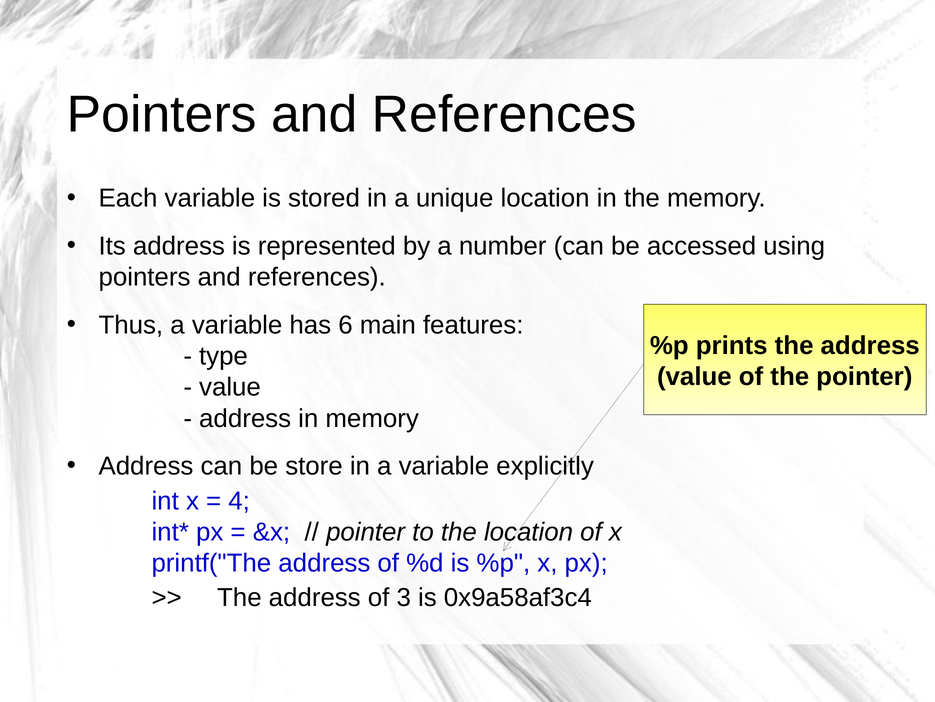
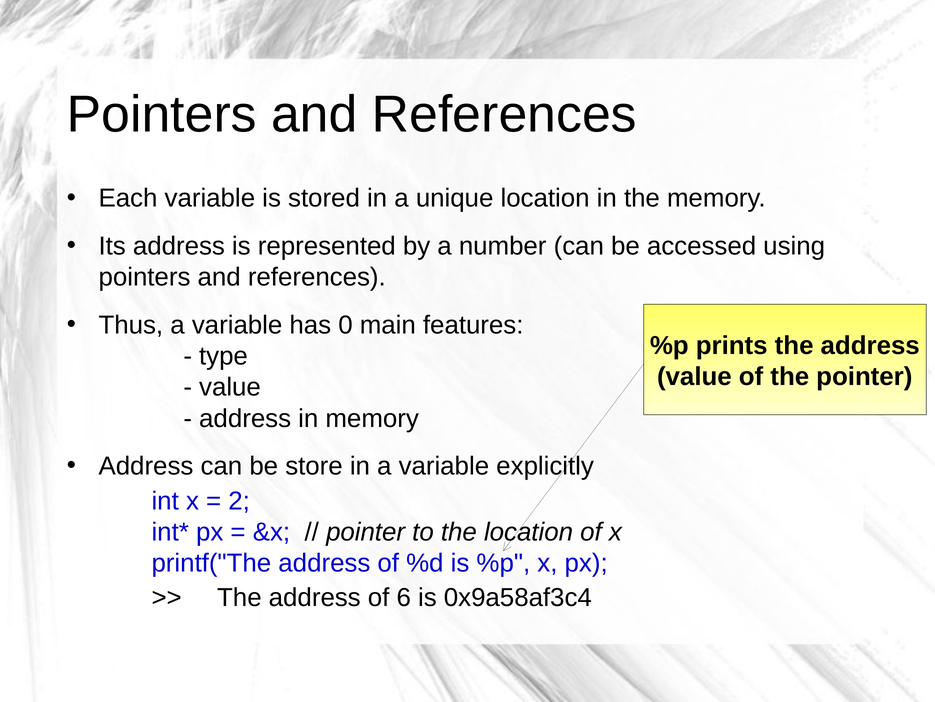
6: 6 -> 0
4: 4 -> 2
3: 3 -> 6
